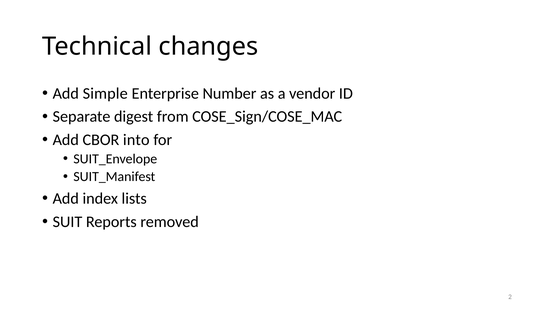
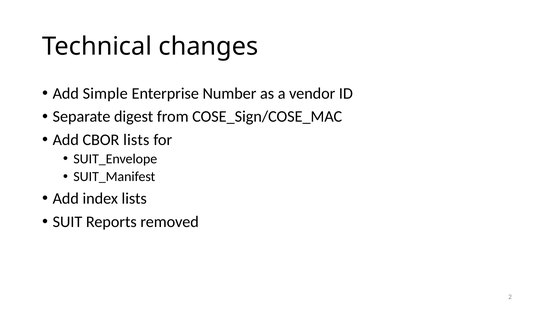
CBOR into: into -> lists
